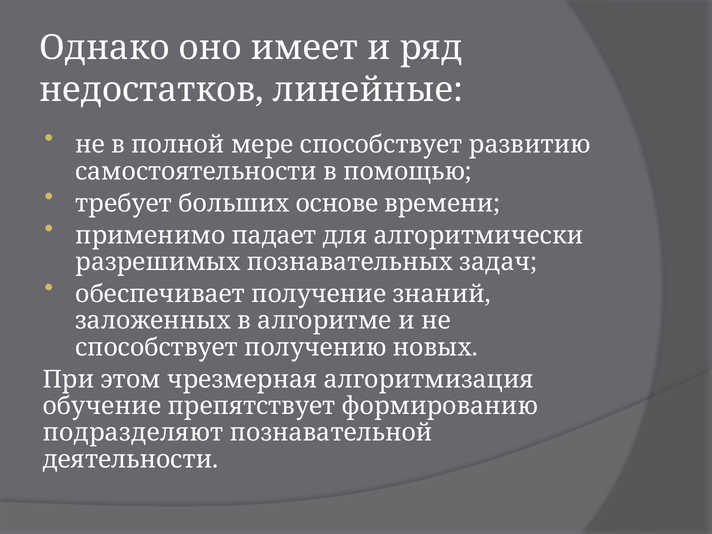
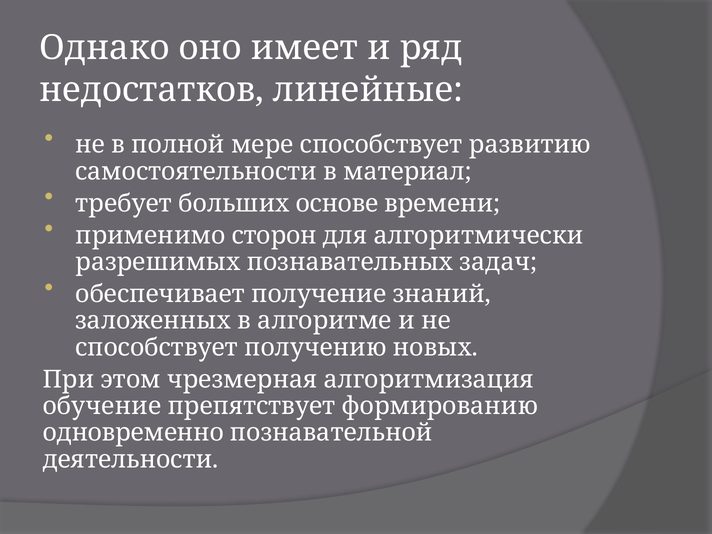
помощью: помощью -> материал
падает: падает -> сторон
подразделяют: подразделяют -> одновременно
